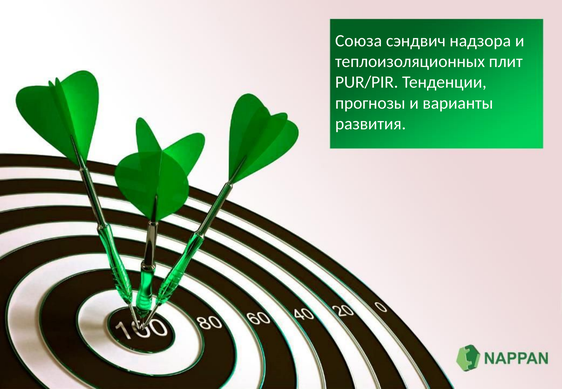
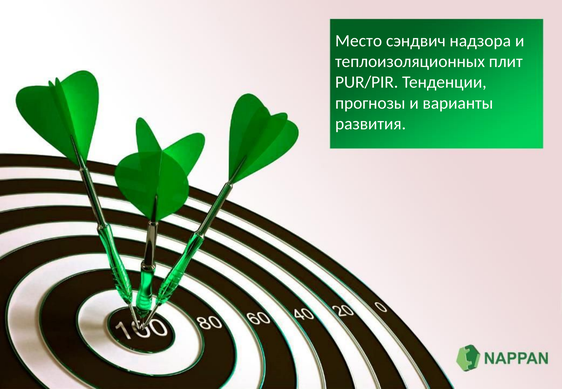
Союза: Союза -> Место
